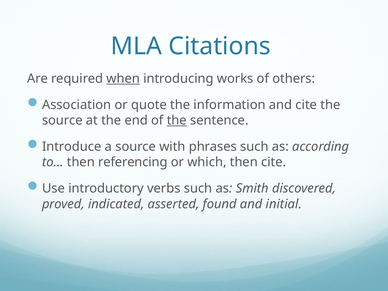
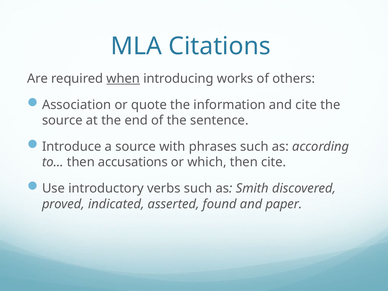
the at (177, 120) underline: present -> none
referencing: referencing -> accusations
initial: initial -> paper
